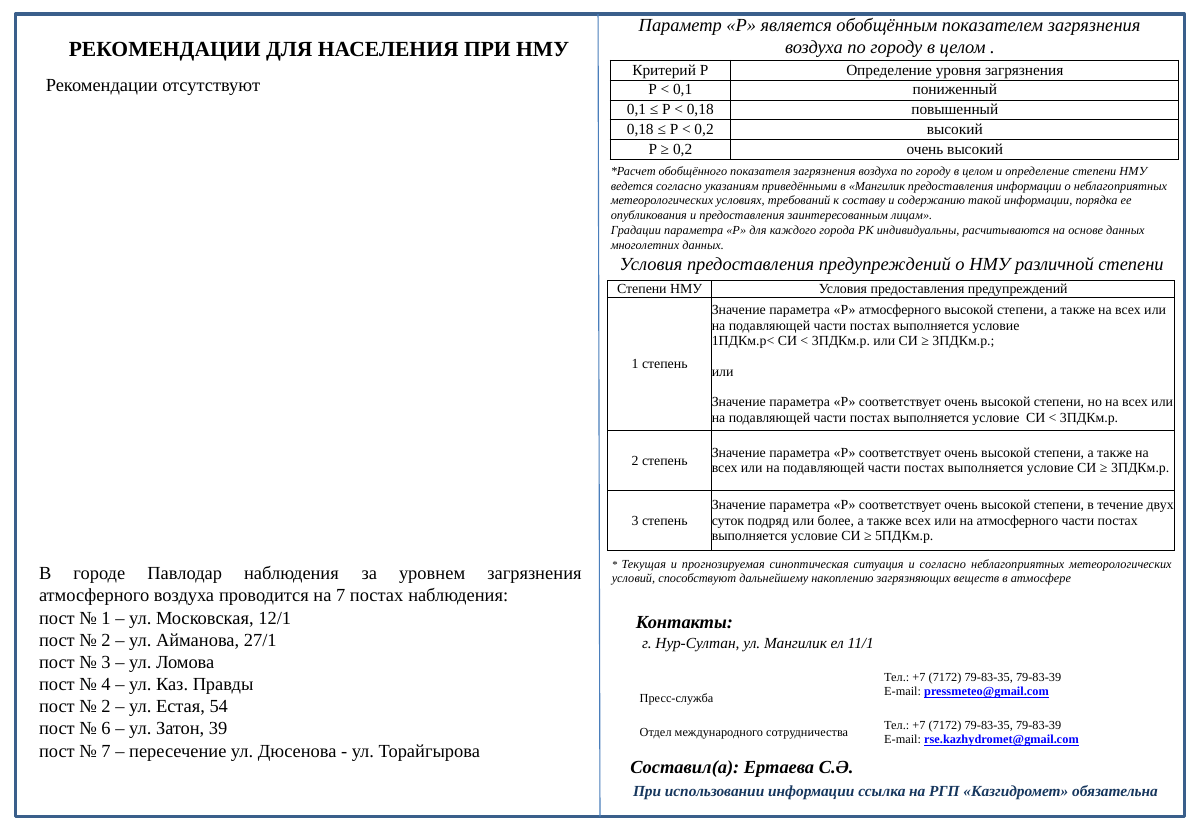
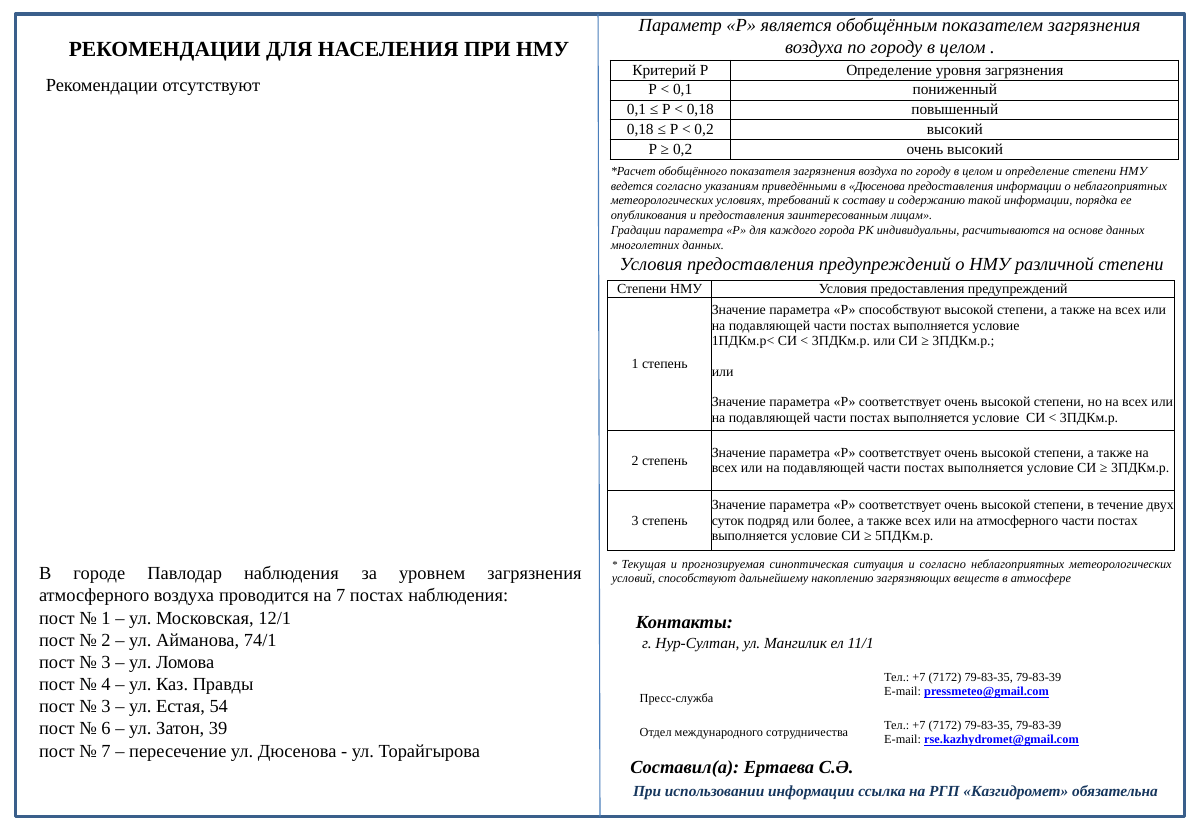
в Мангилик: Мангилик -> Дюсенова
Р атмосферного: атмосферного -> способствуют
27/1: 27/1 -> 74/1
2 at (106, 706): 2 -> 3
